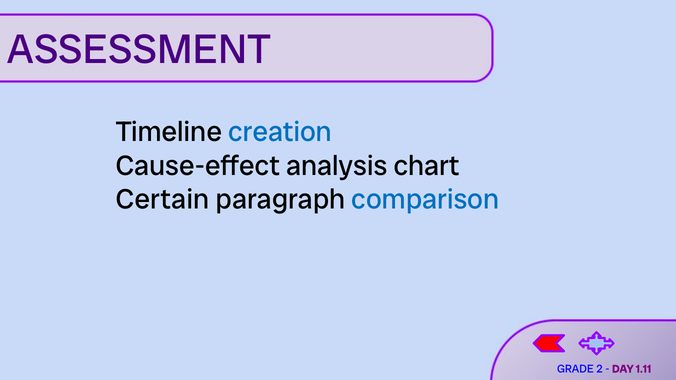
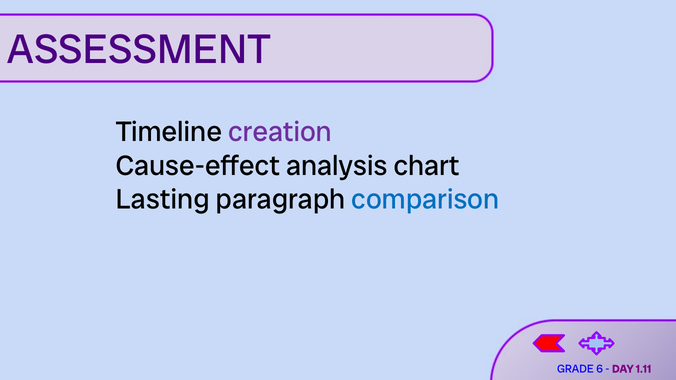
creation colour: blue -> purple
Certain: Certain -> Lasting
2: 2 -> 6
